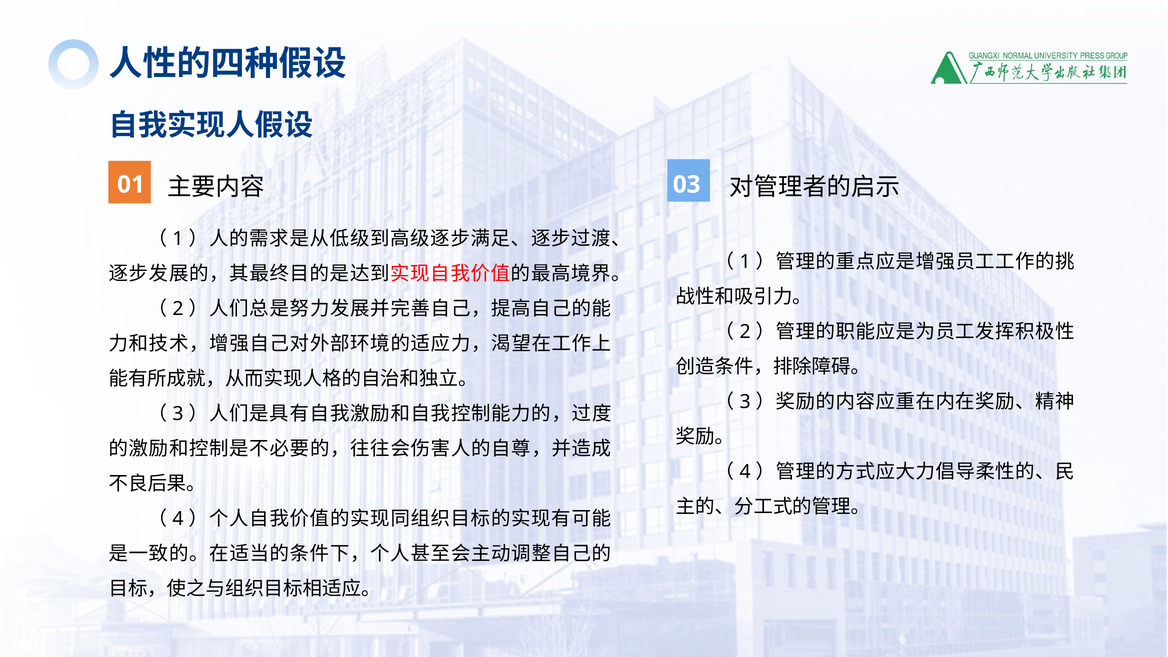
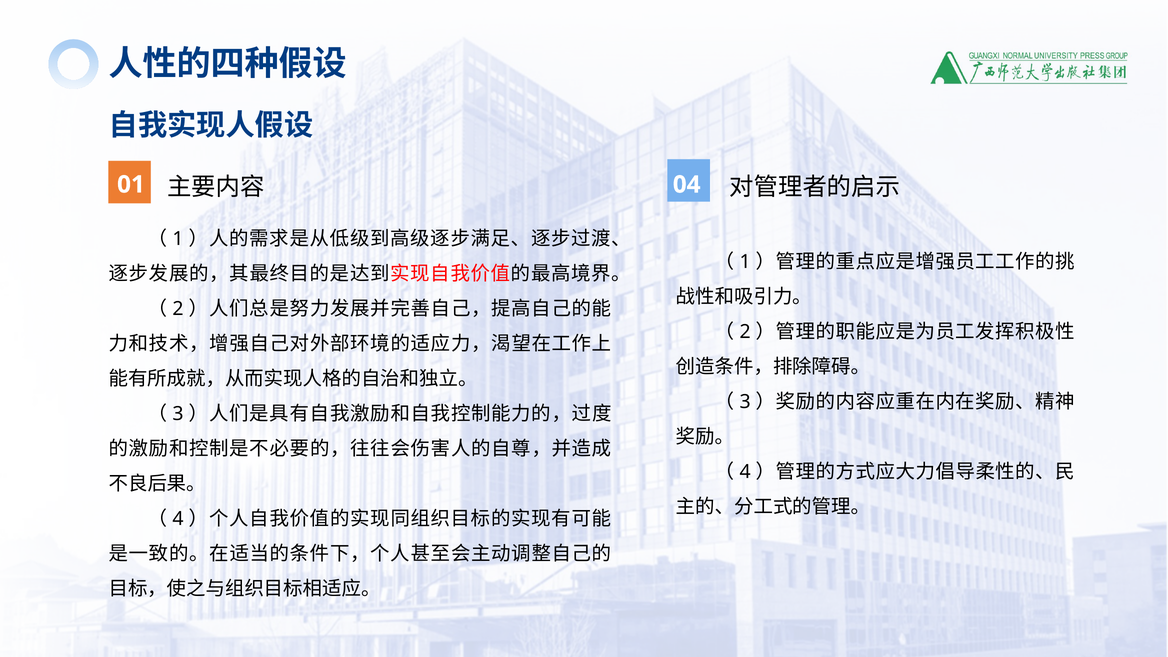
03: 03 -> 04
